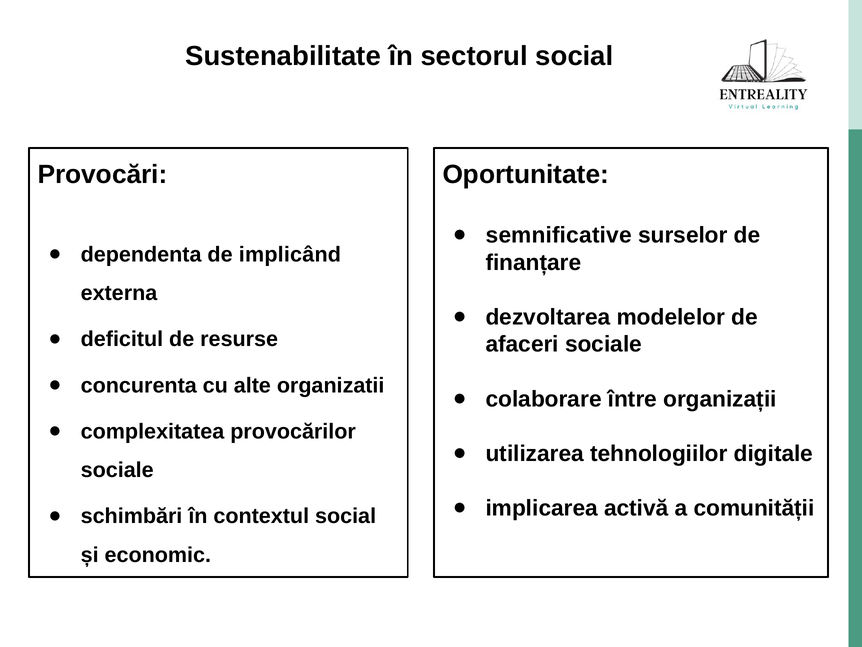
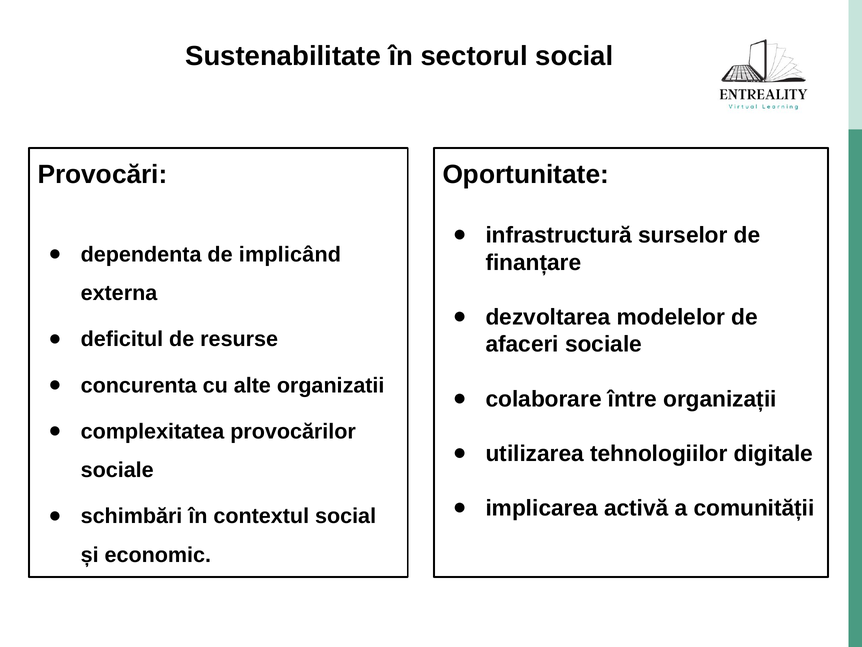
semnificative: semnificative -> infrastructură
